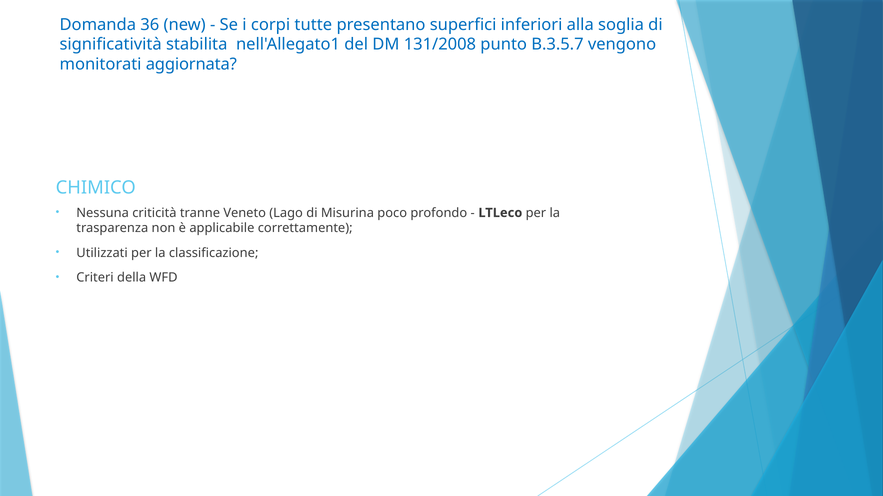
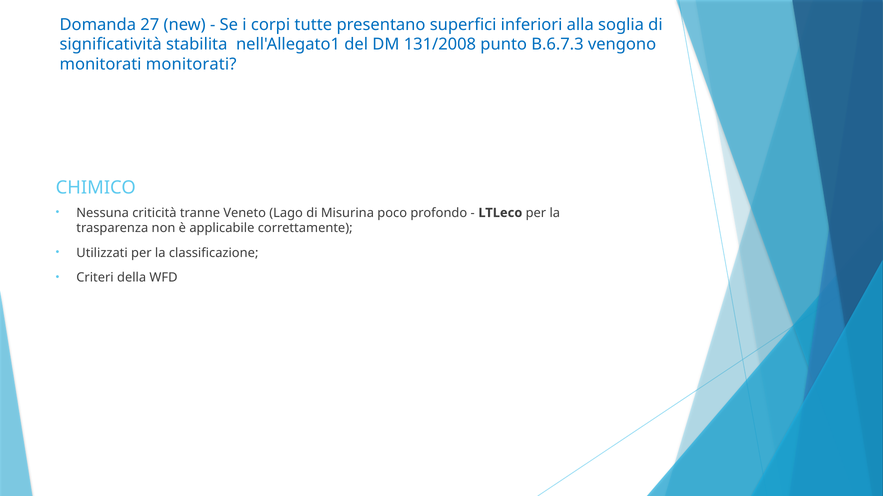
36: 36 -> 27
B.3.5.7: B.3.5.7 -> B.6.7.3
monitorati aggiornata: aggiornata -> monitorati
